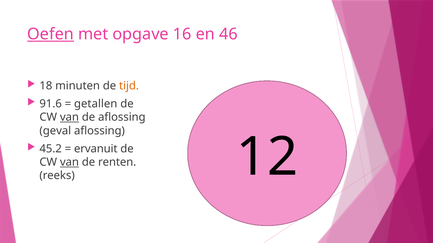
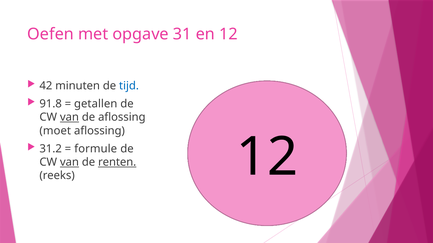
Oefen underline: present -> none
16: 16 -> 31
en 46: 46 -> 12
18: 18 -> 42
tijd colour: orange -> blue
91.6: 91.6 -> 91.8
geval: geval -> moet
45.2: 45.2 -> 31.2
ervanuit: ervanuit -> formule
renten underline: none -> present
